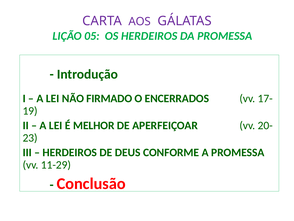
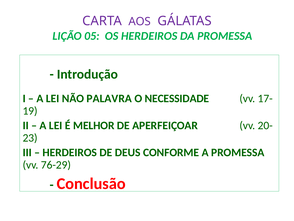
FIRMADO: FIRMADO -> PALAVRA
ENCERRADOS: ENCERRADOS -> NECESSIDADE
11-29: 11-29 -> 76-29
